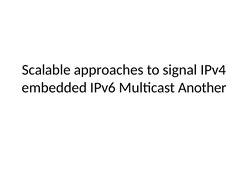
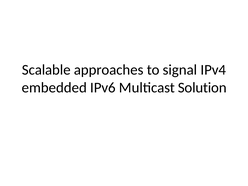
Another: Another -> Solution
